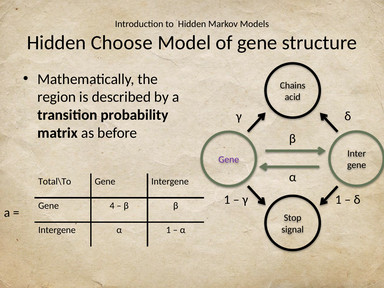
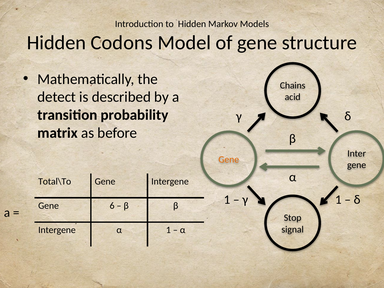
Choose: Choose -> Codons
region: region -> detect
Gene at (229, 159) colour: purple -> orange
4: 4 -> 6
